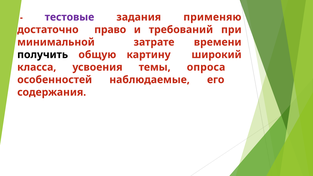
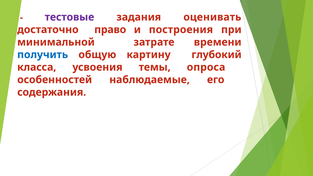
применяю: применяю -> оценивать
требований: требований -> построения
получить colour: black -> blue
широкий: широкий -> глубокий
